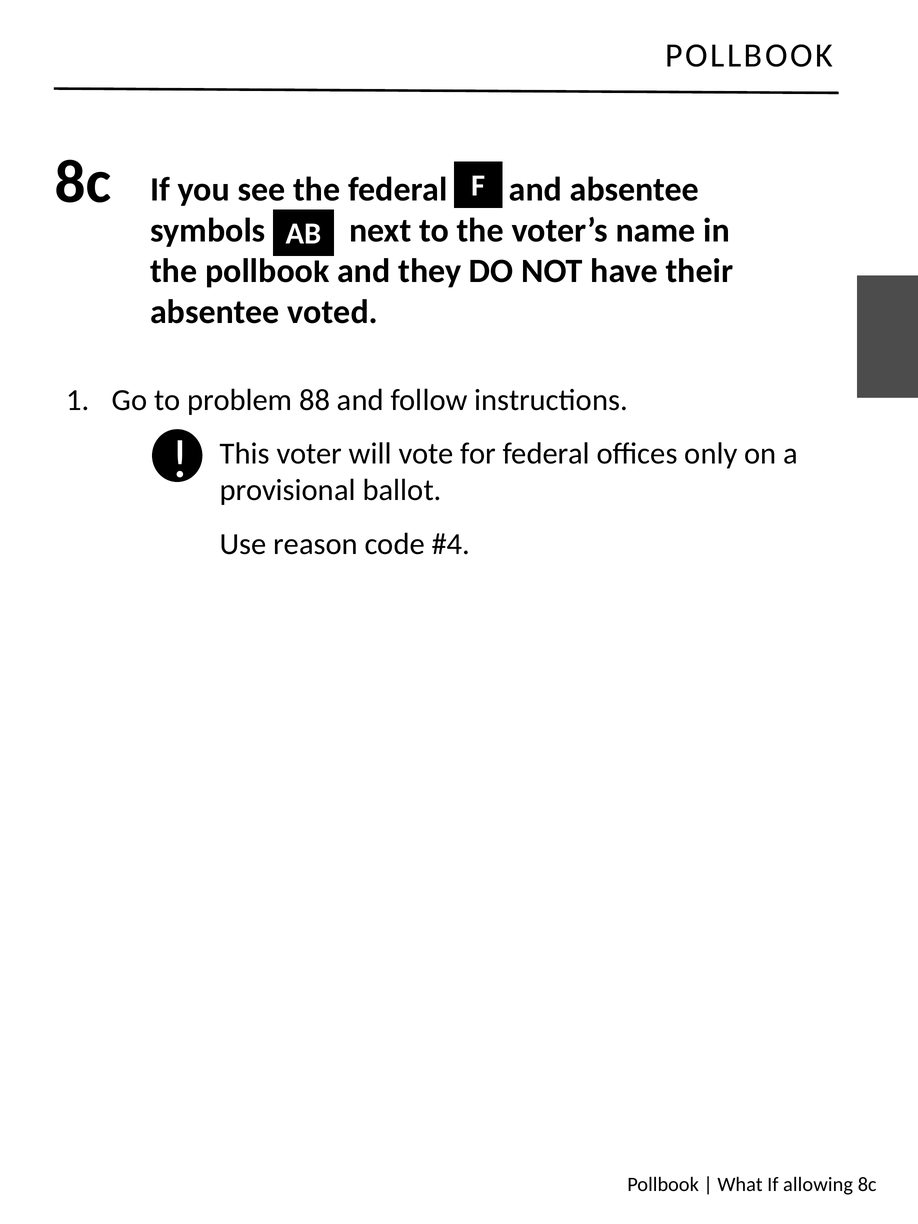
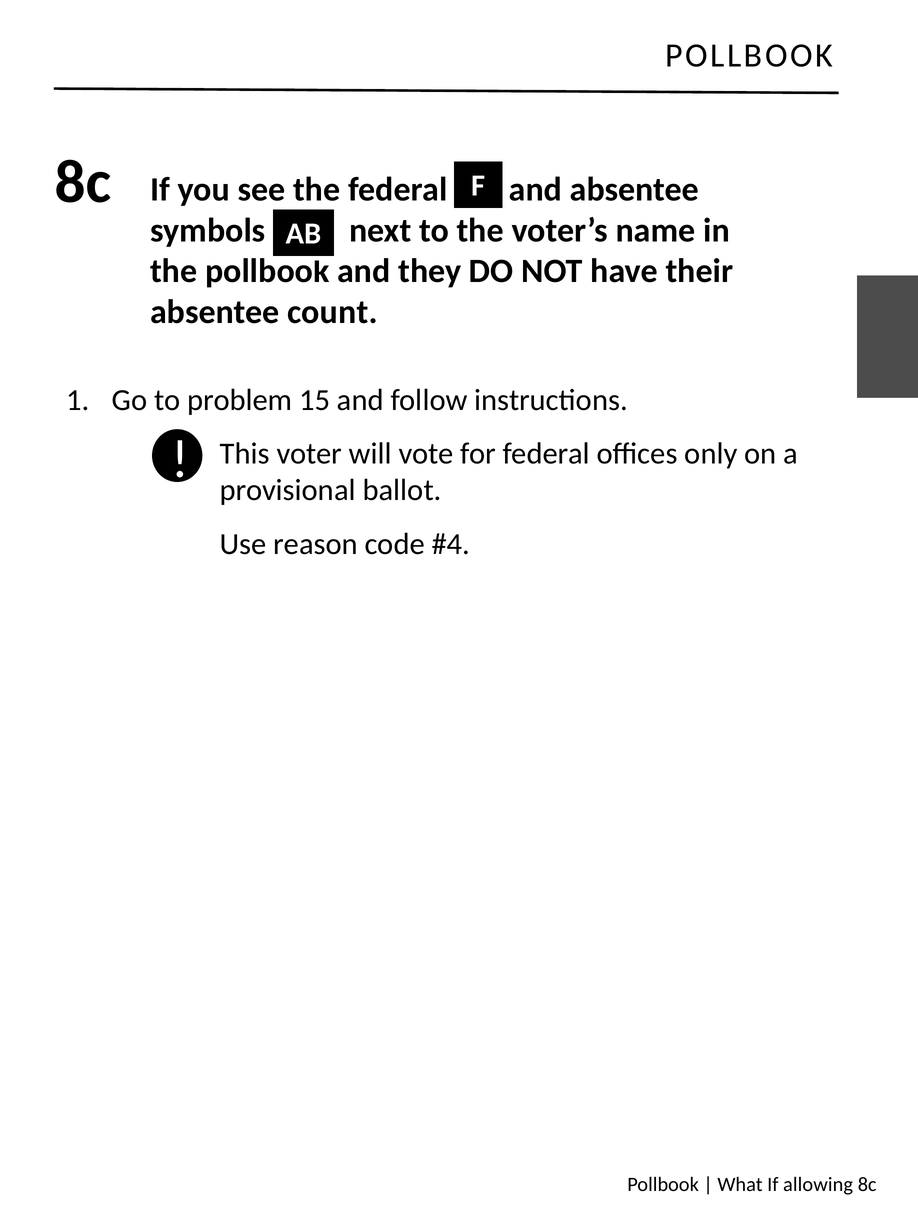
voted: voted -> count
88: 88 -> 15
